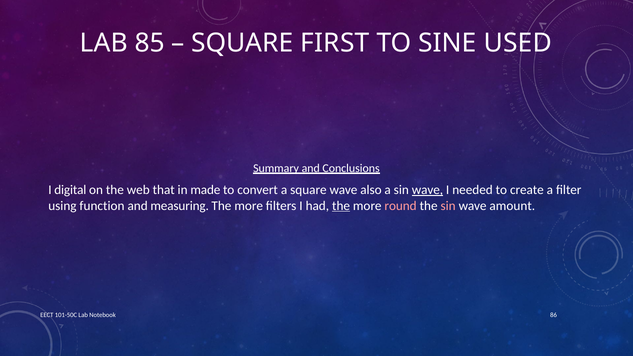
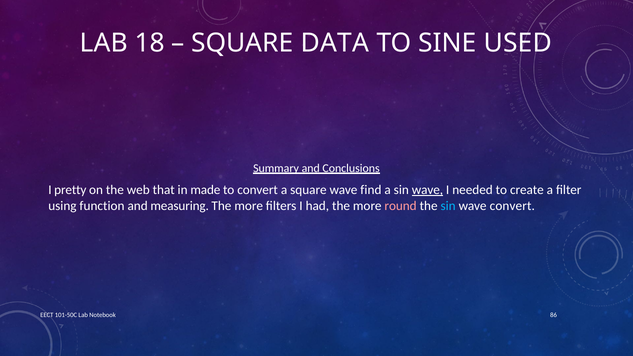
85: 85 -> 18
FIRST: FIRST -> DATA
digital: digital -> pretty
also: also -> find
the at (341, 206) underline: present -> none
sin at (448, 206) colour: pink -> light blue
wave amount: amount -> convert
